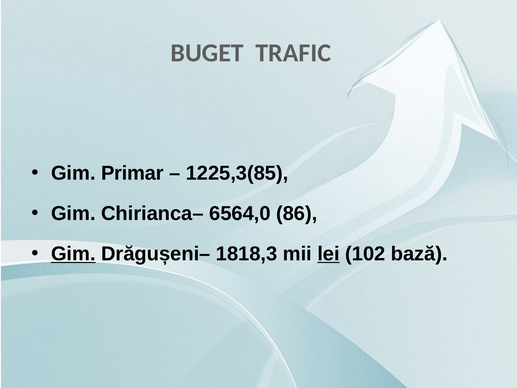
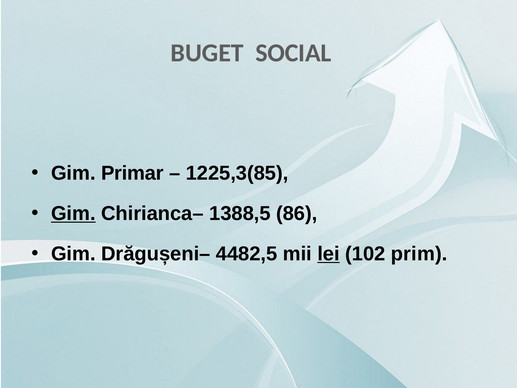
TRAFIC: TRAFIC -> SOCIAL
Gim at (73, 213) underline: none -> present
6564,0: 6564,0 -> 1388,5
Gim at (73, 254) underline: present -> none
1818,3: 1818,3 -> 4482,5
bază: bază -> prim
